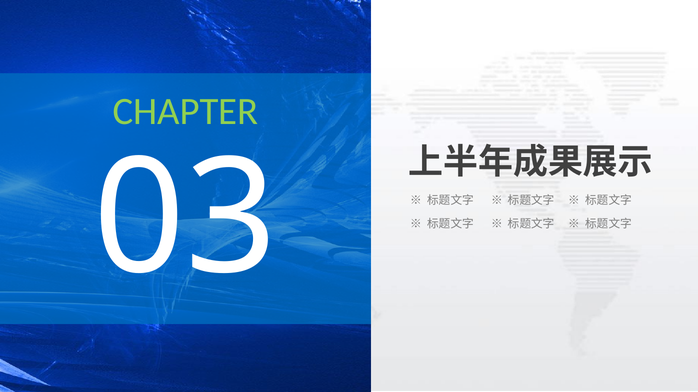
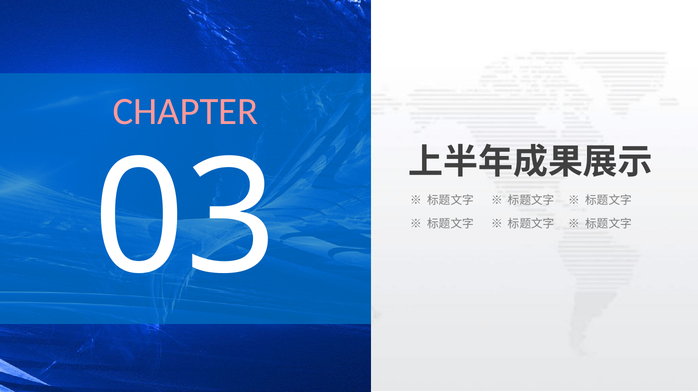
CHAPTER colour: light green -> pink
